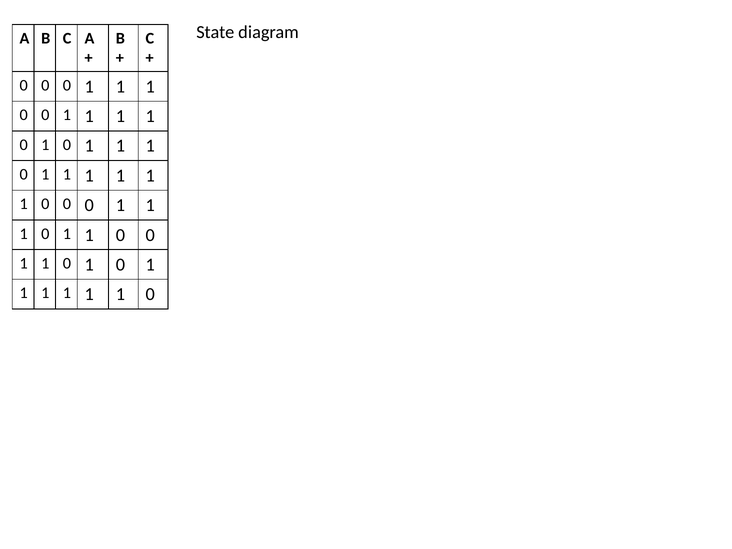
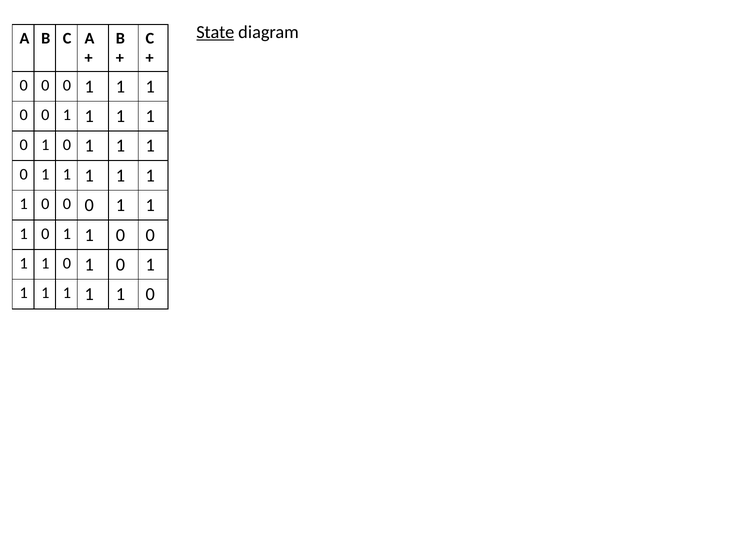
State underline: none -> present
